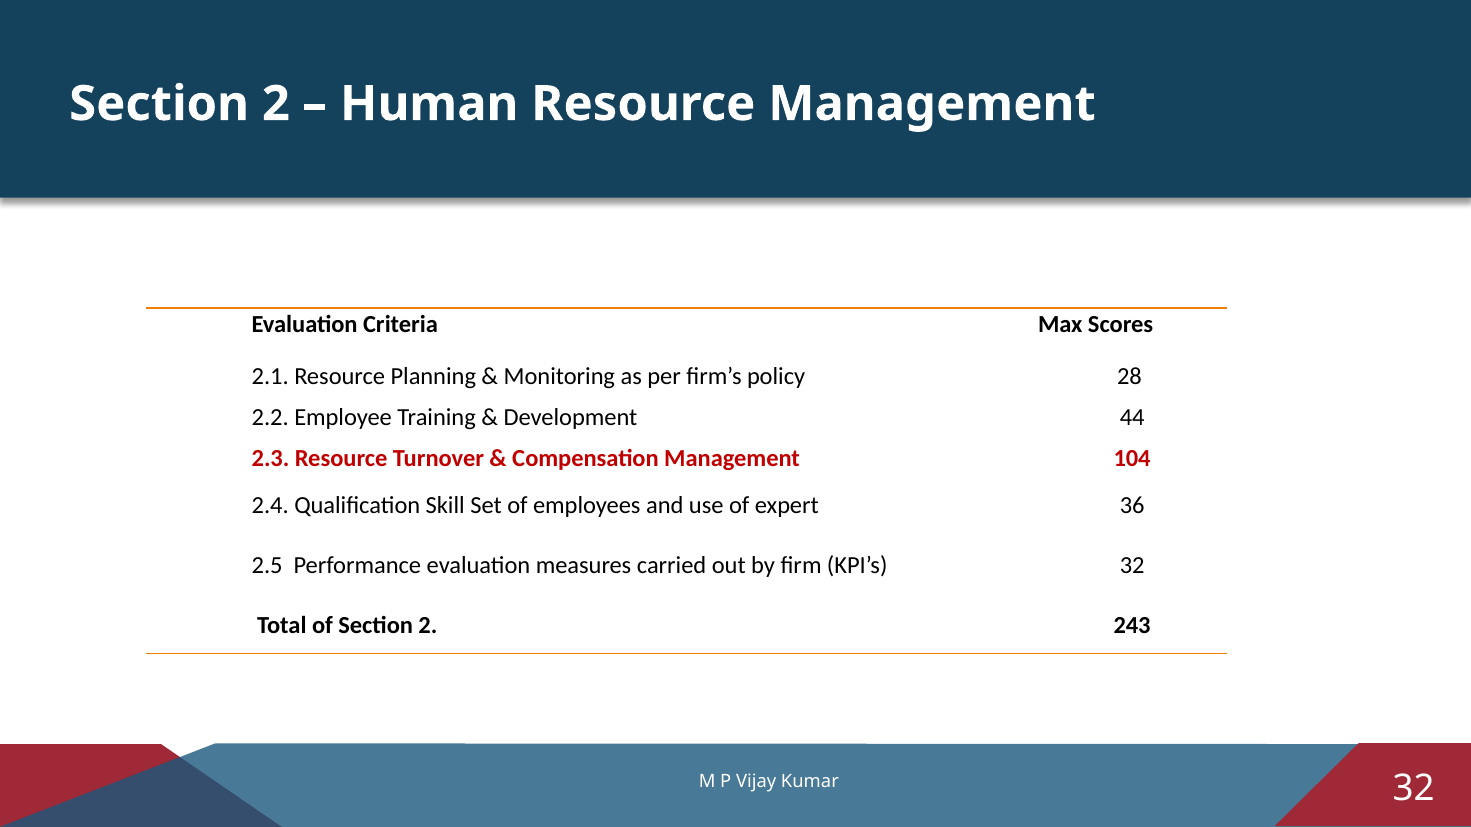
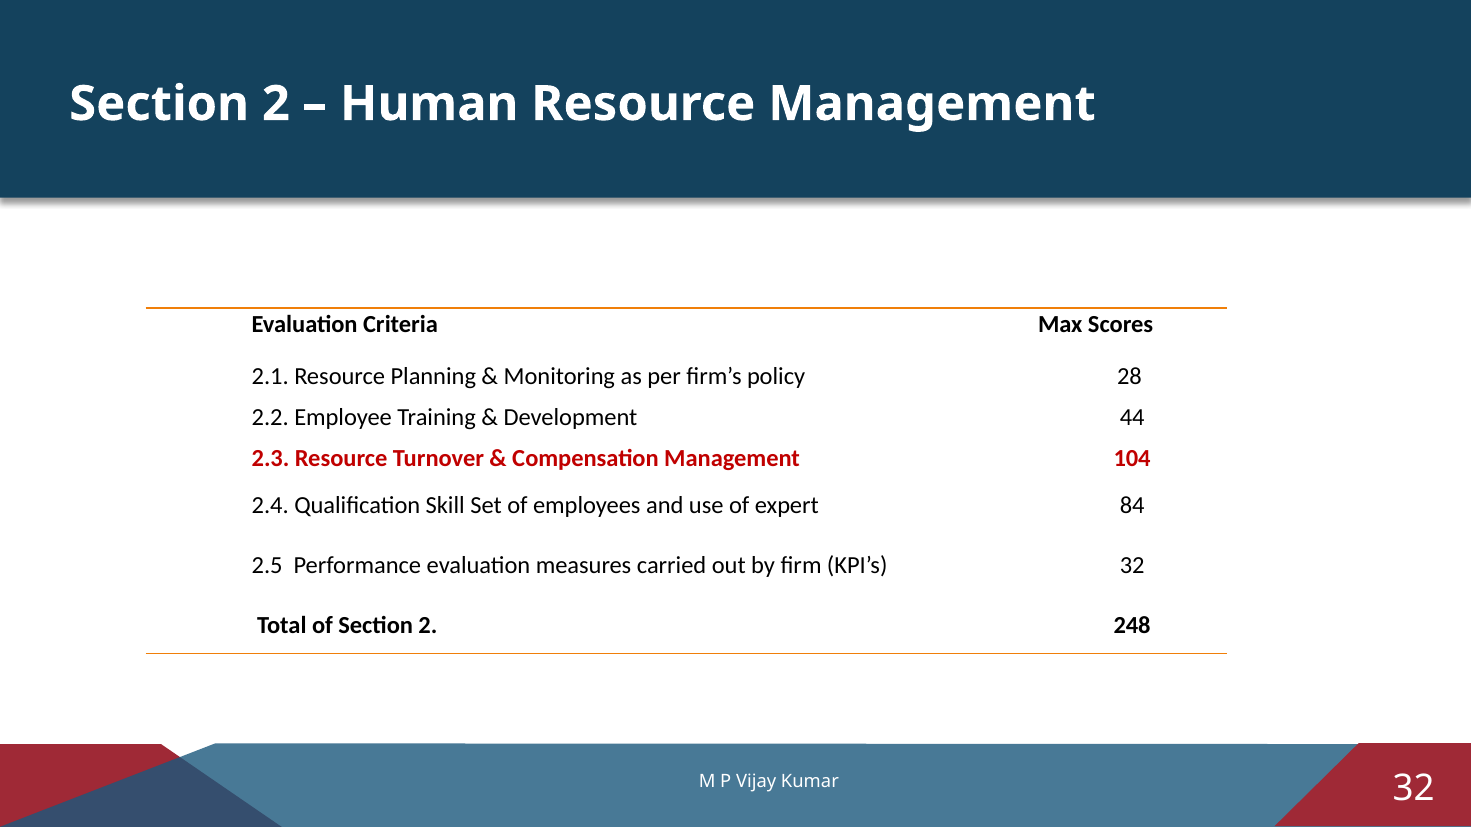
36: 36 -> 84
243: 243 -> 248
